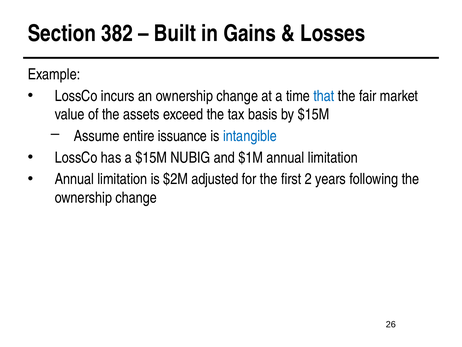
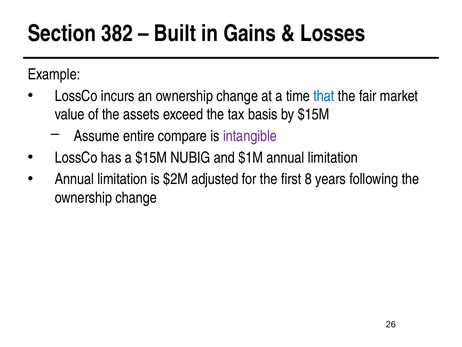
issuance: issuance -> compare
intangible colour: blue -> purple
2: 2 -> 8
